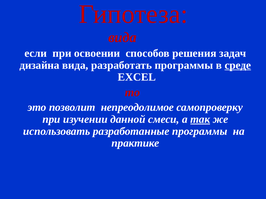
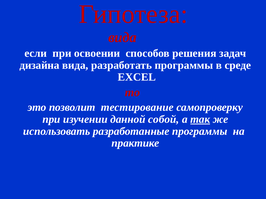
среде underline: present -> none
непреодолимое: непреодолимое -> тестирование
смеси: смеси -> собой
